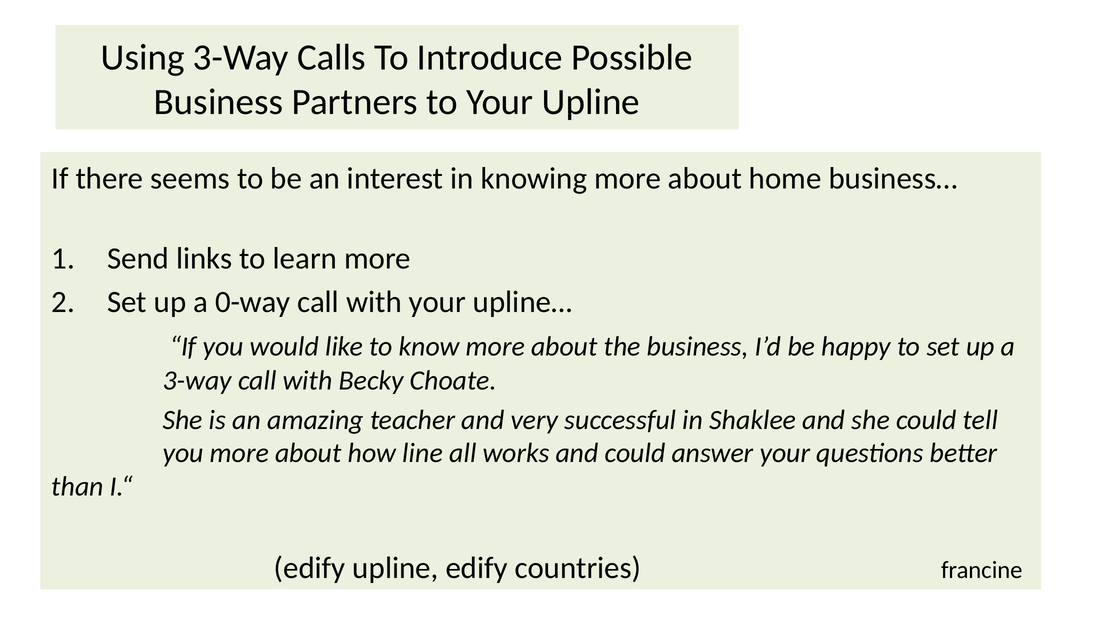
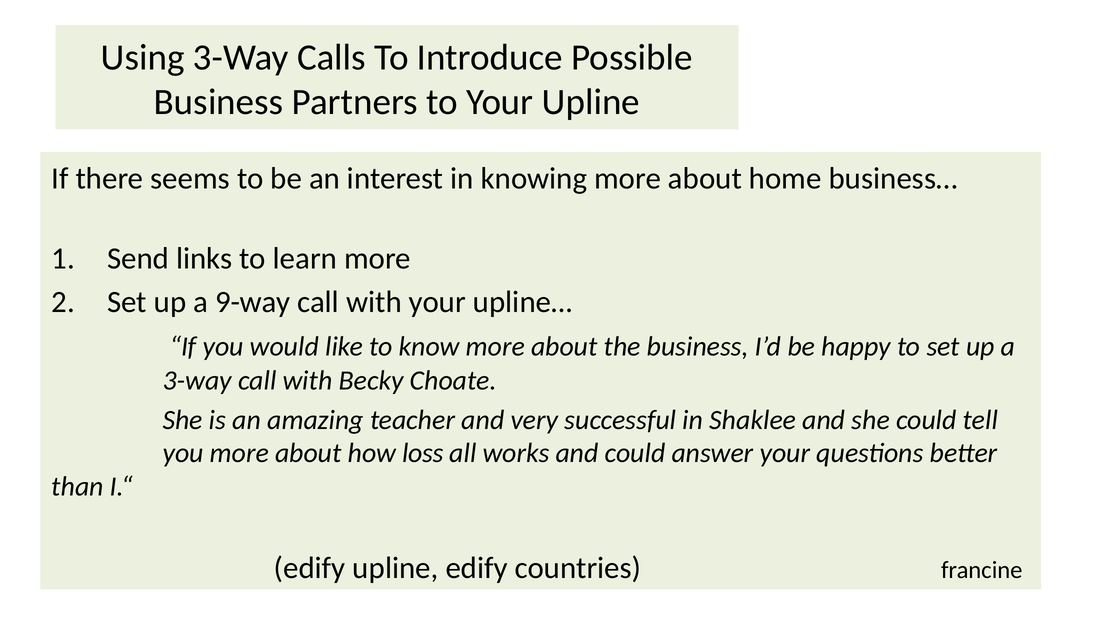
0-way: 0-way -> 9-way
line: line -> loss
